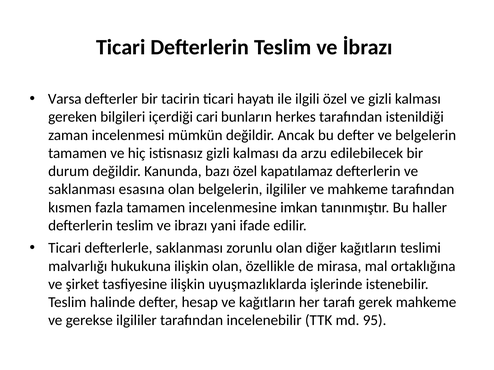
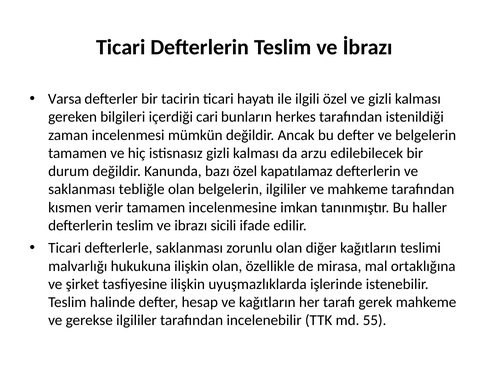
esasına: esasına -> tebliğle
fazla: fazla -> verir
yani: yani -> sicili
95: 95 -> 55
